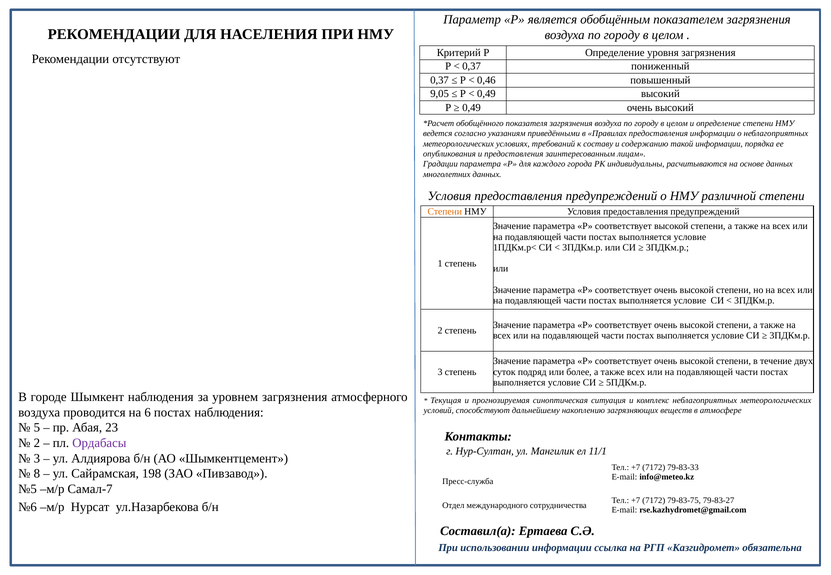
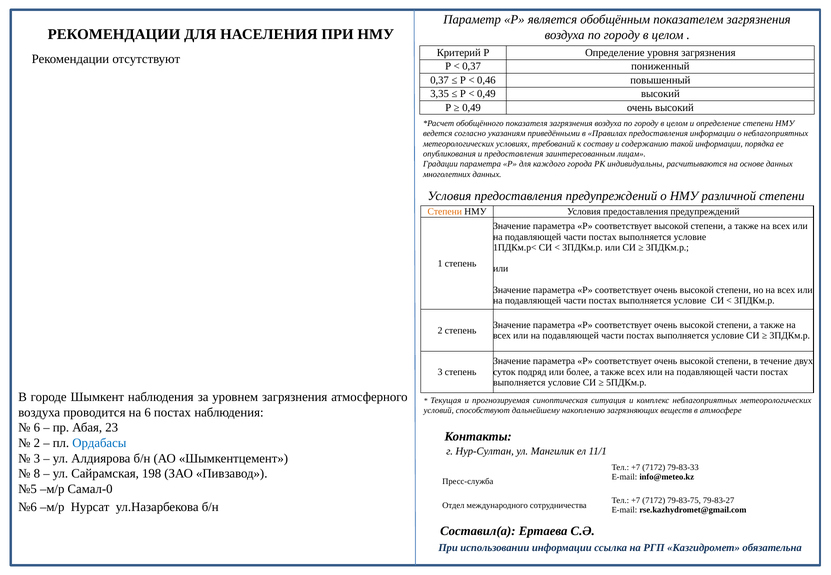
9,05: 9,05 -> 3,35
5 at (37, 428): 5 -> 6
Ордабасы colour: purple -> blue
Самал-7: Самал-7 -> Самал-0
